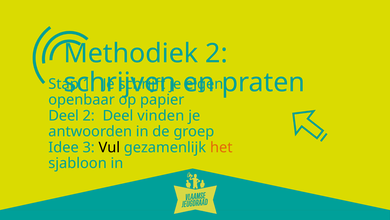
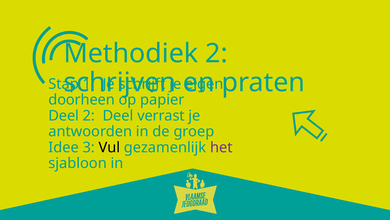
openbaar: openbaar -> doorheen
vinden: vinden -> verrast
het colour: orange -> purple
